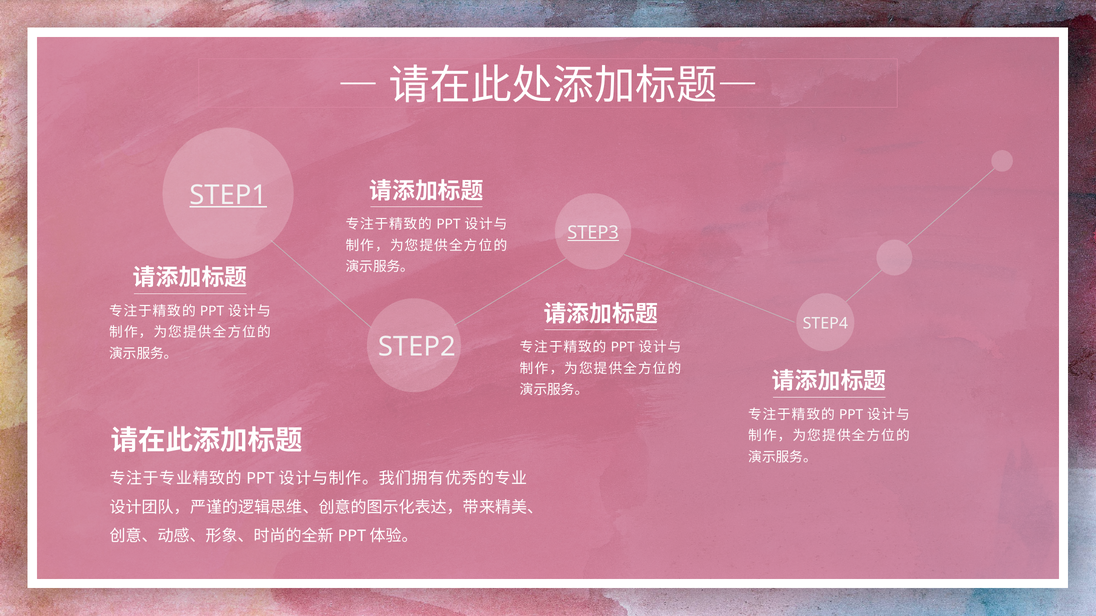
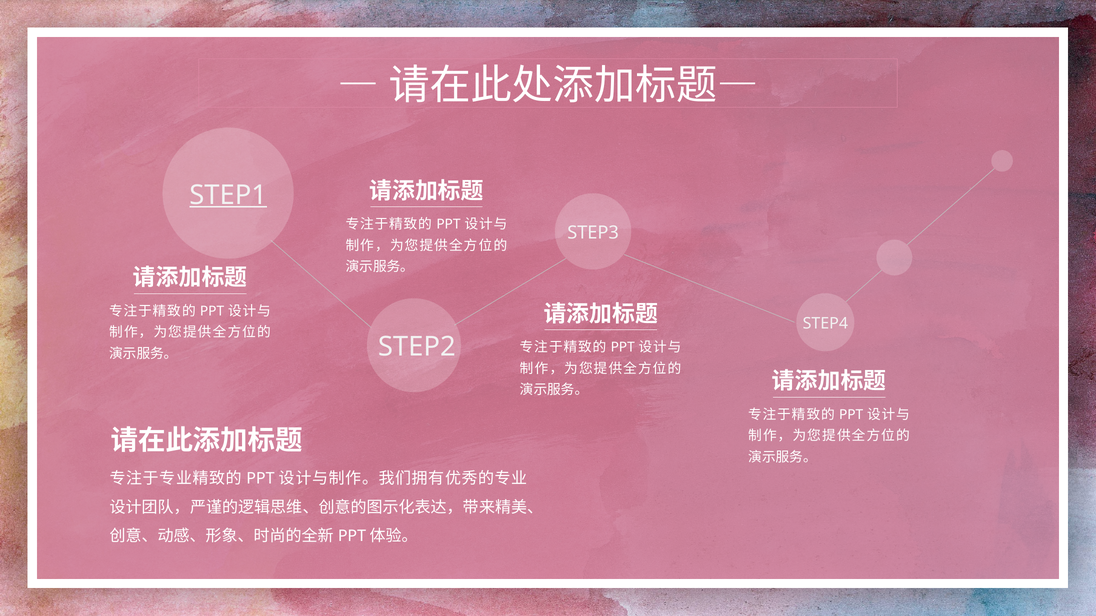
STEP3 underline: present -> none
